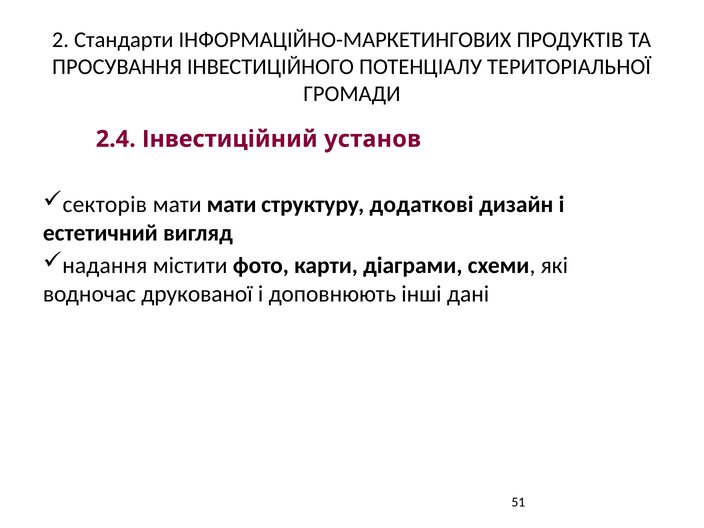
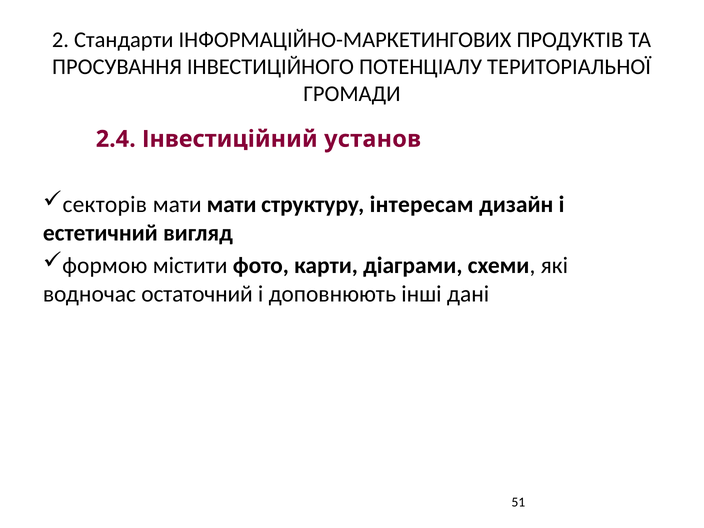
додаткові: додаткові -> інтересам
надання: надання -> формою
друкованої: друкованої -> остаточний
